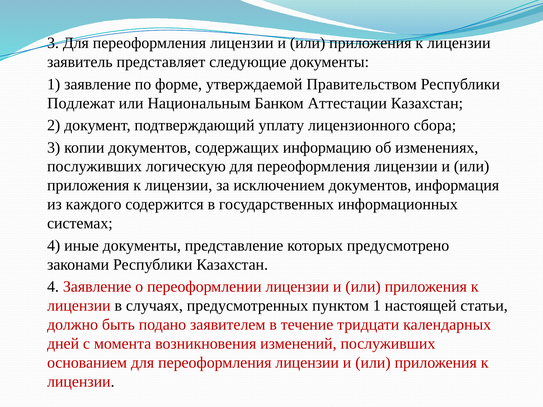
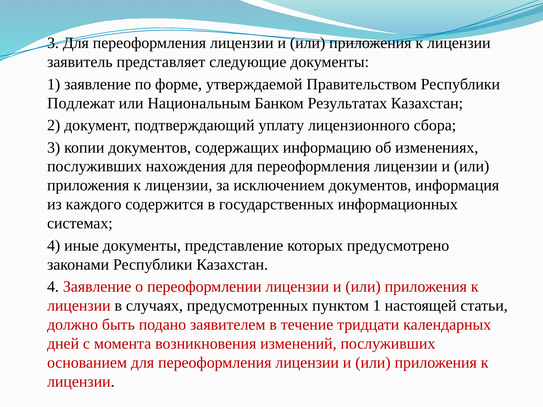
Аттестации: Аттестации -> Результатах
логическую: логическую -> нахождения
